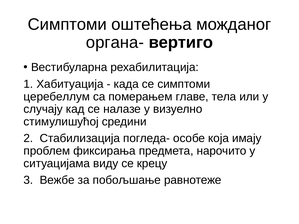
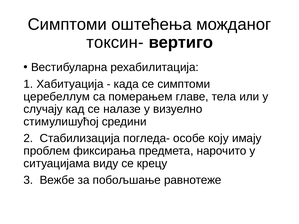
органа-: органа- -> токсин-
која: која -> коју
